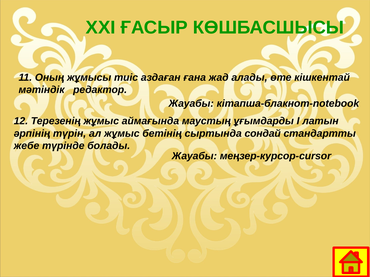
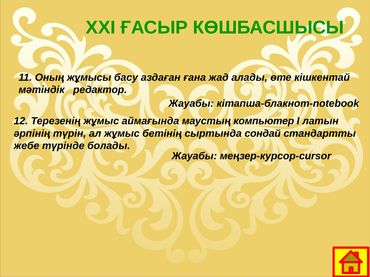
тиіс: тиіс -> басу
ұғымдарды: ұғымдарды -> компьютер
